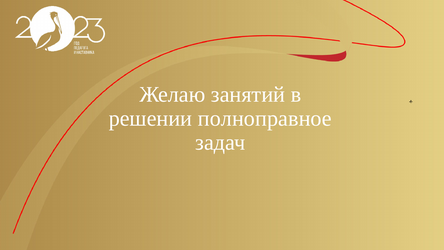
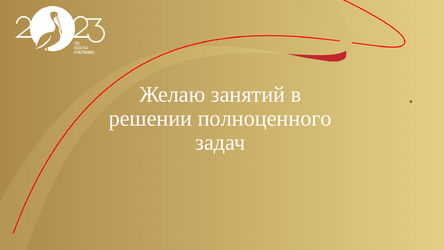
полноправное: полноправное -> полноценного
